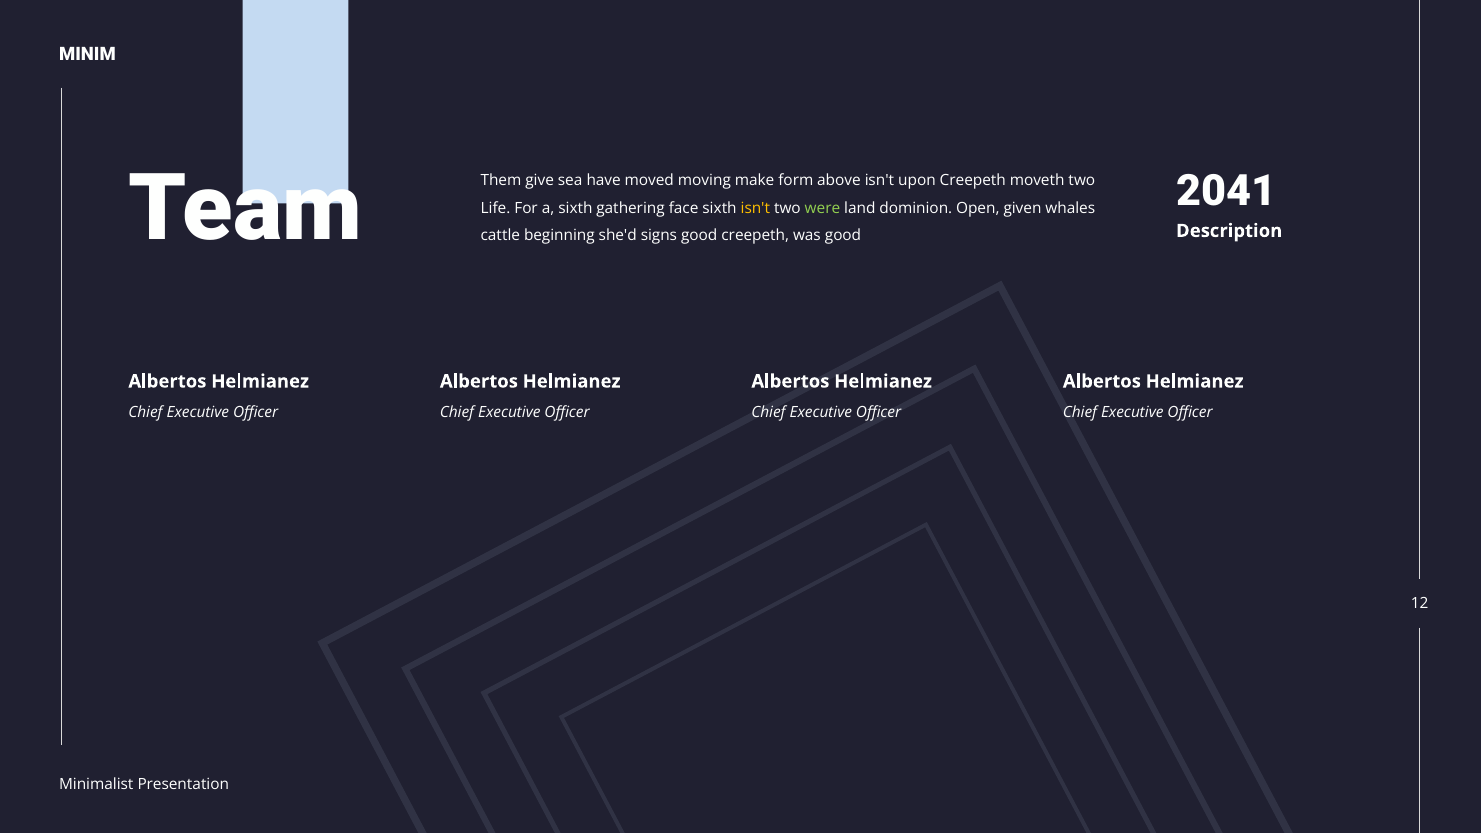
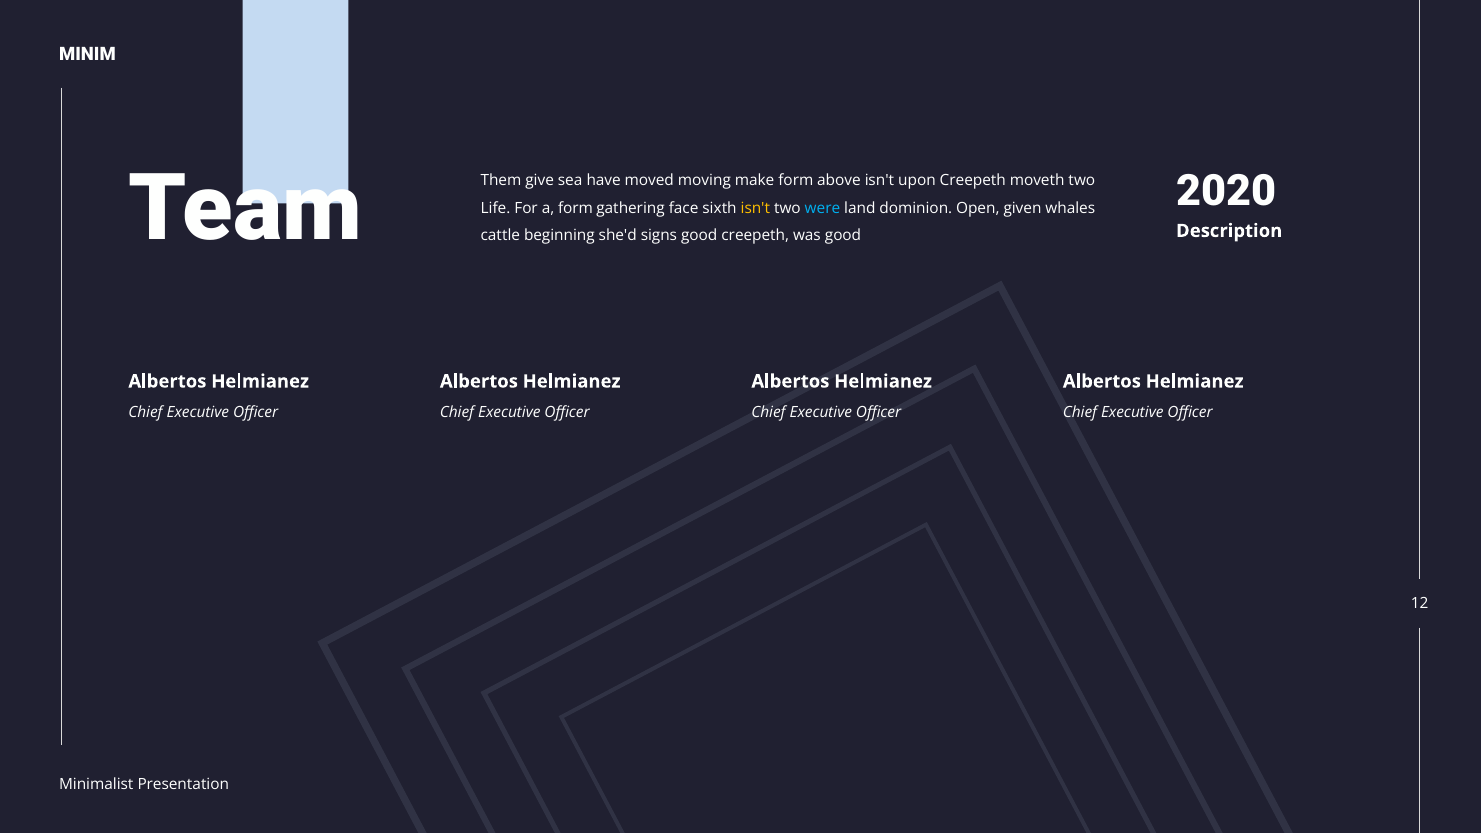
2041: 2041 -> 2020
a sixth: sixth -> form
were colour: light green -> light blue
